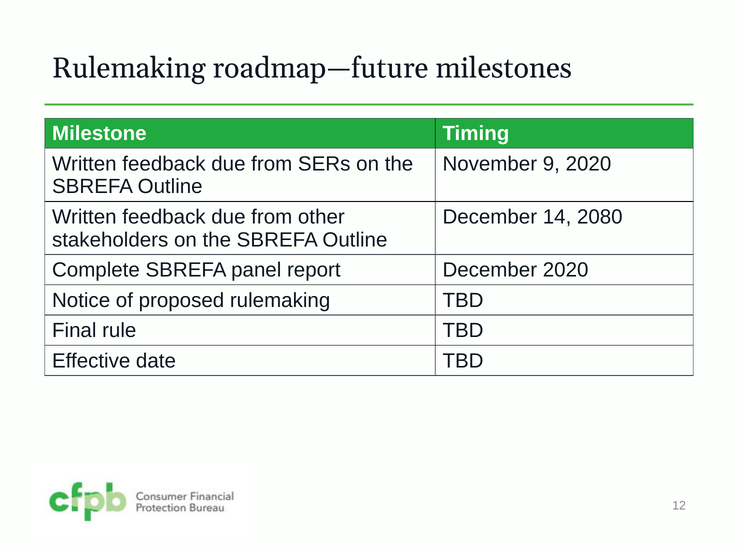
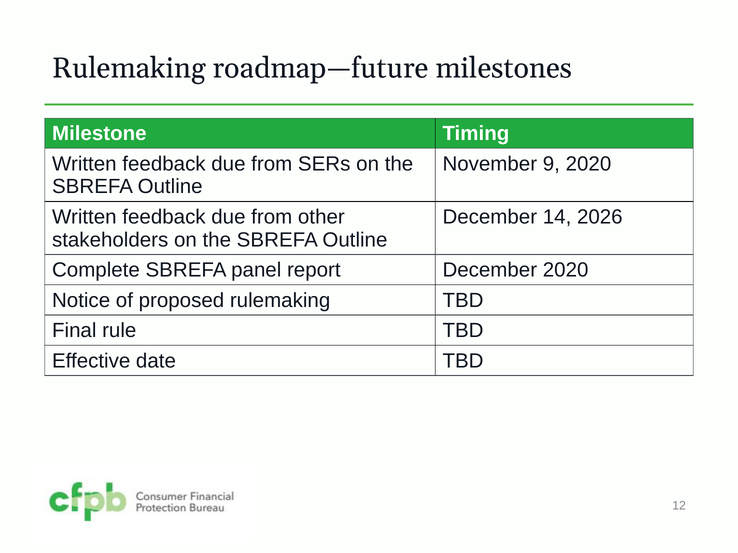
2080: 2080 -> 2026
